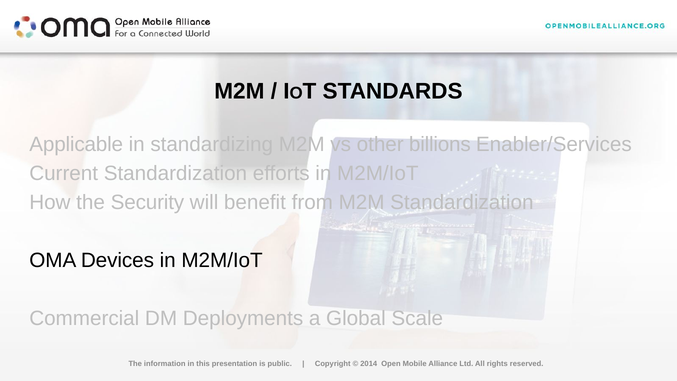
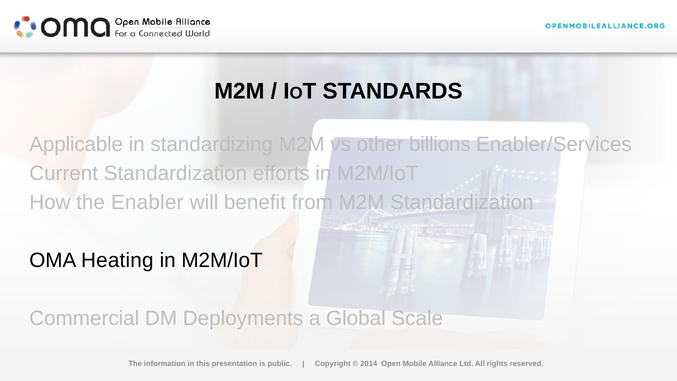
Security: Security -> Enabler
Devices: Devices -> Heating
